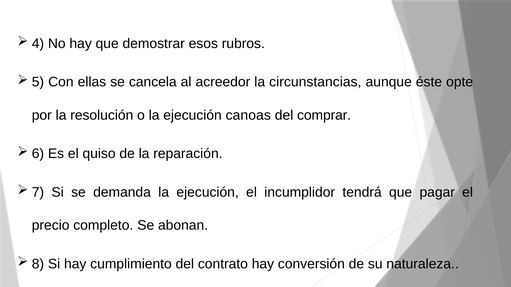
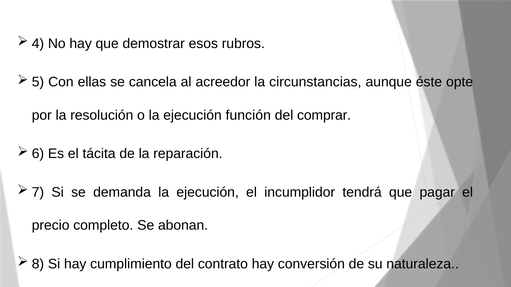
canoas: canoas -> función
quiso: quiso -> tácita
